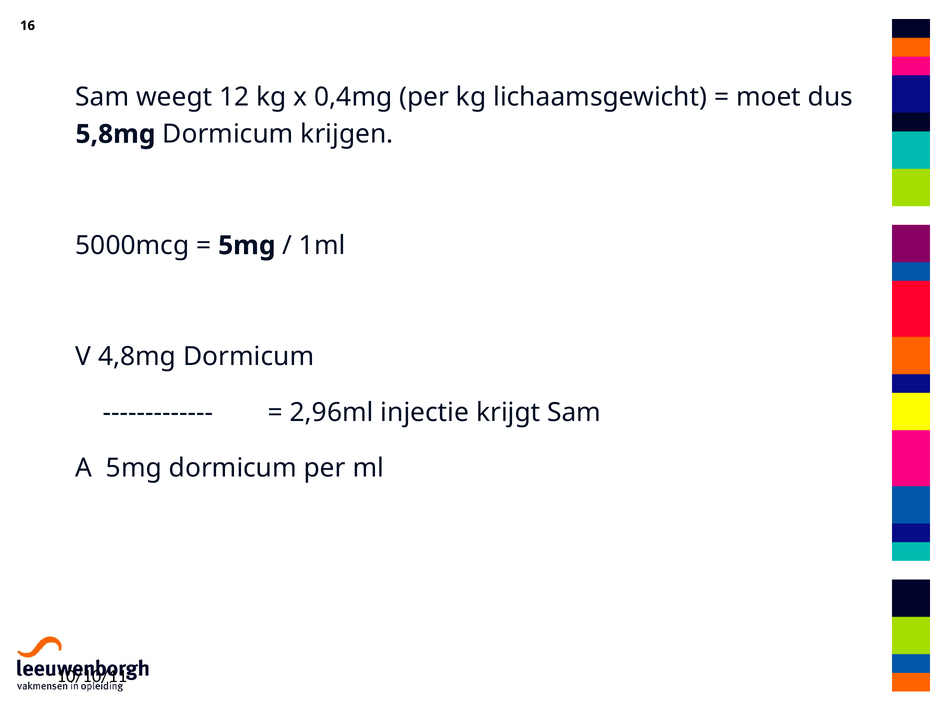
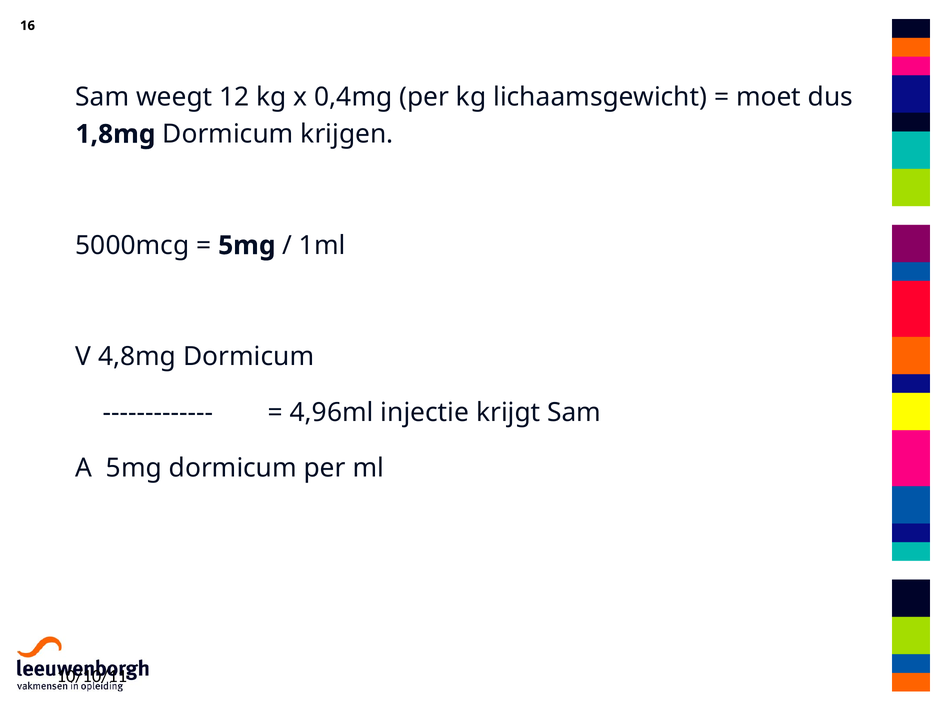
5,8mg: 5,8mg -> 1,8mg
2,96ml: 2,96ml -> 4,96ml
